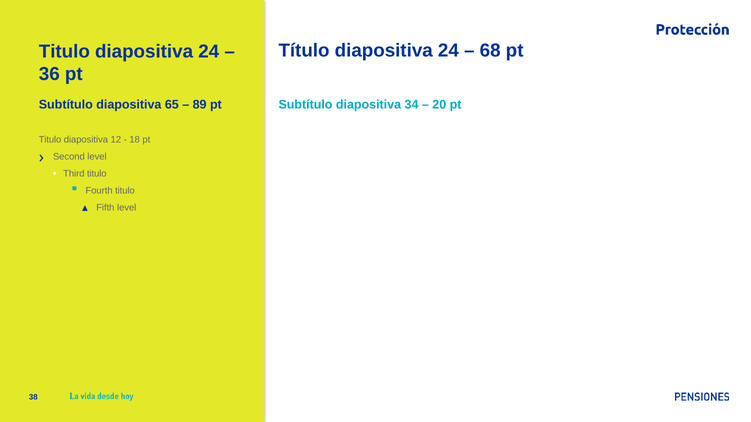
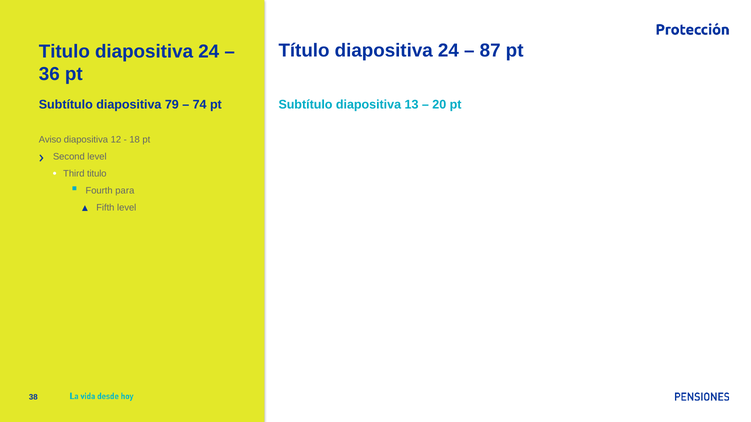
68: 68 -> 87
65: 65 -> 79
89: 89 -> 74
34: 34 -> 13
Titulo at (50, 140): Titulo -> Aviso
Fourth titulo: titulo -> para
